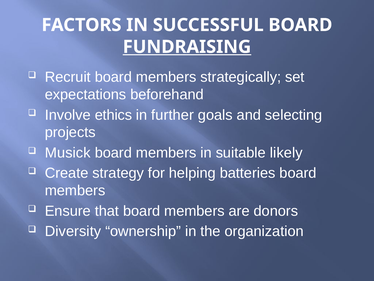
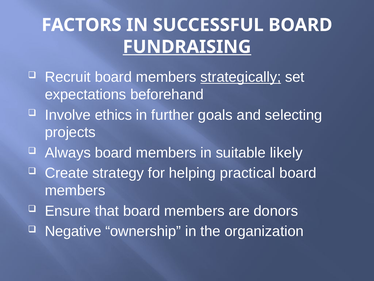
strategically underline: none -> present
Musick: Musick -> Always
batteries: batteries -> practical
Diversity: Diversity -> Negative
